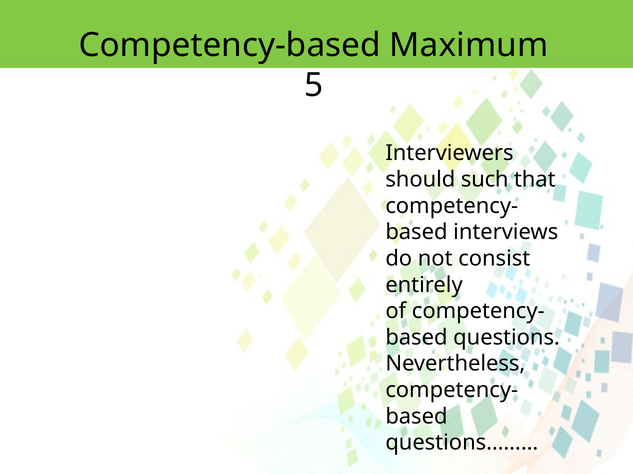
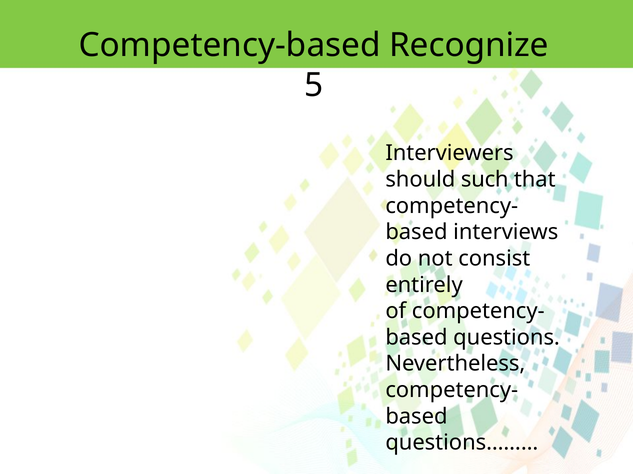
Maximum: Maximum -> Recognize
